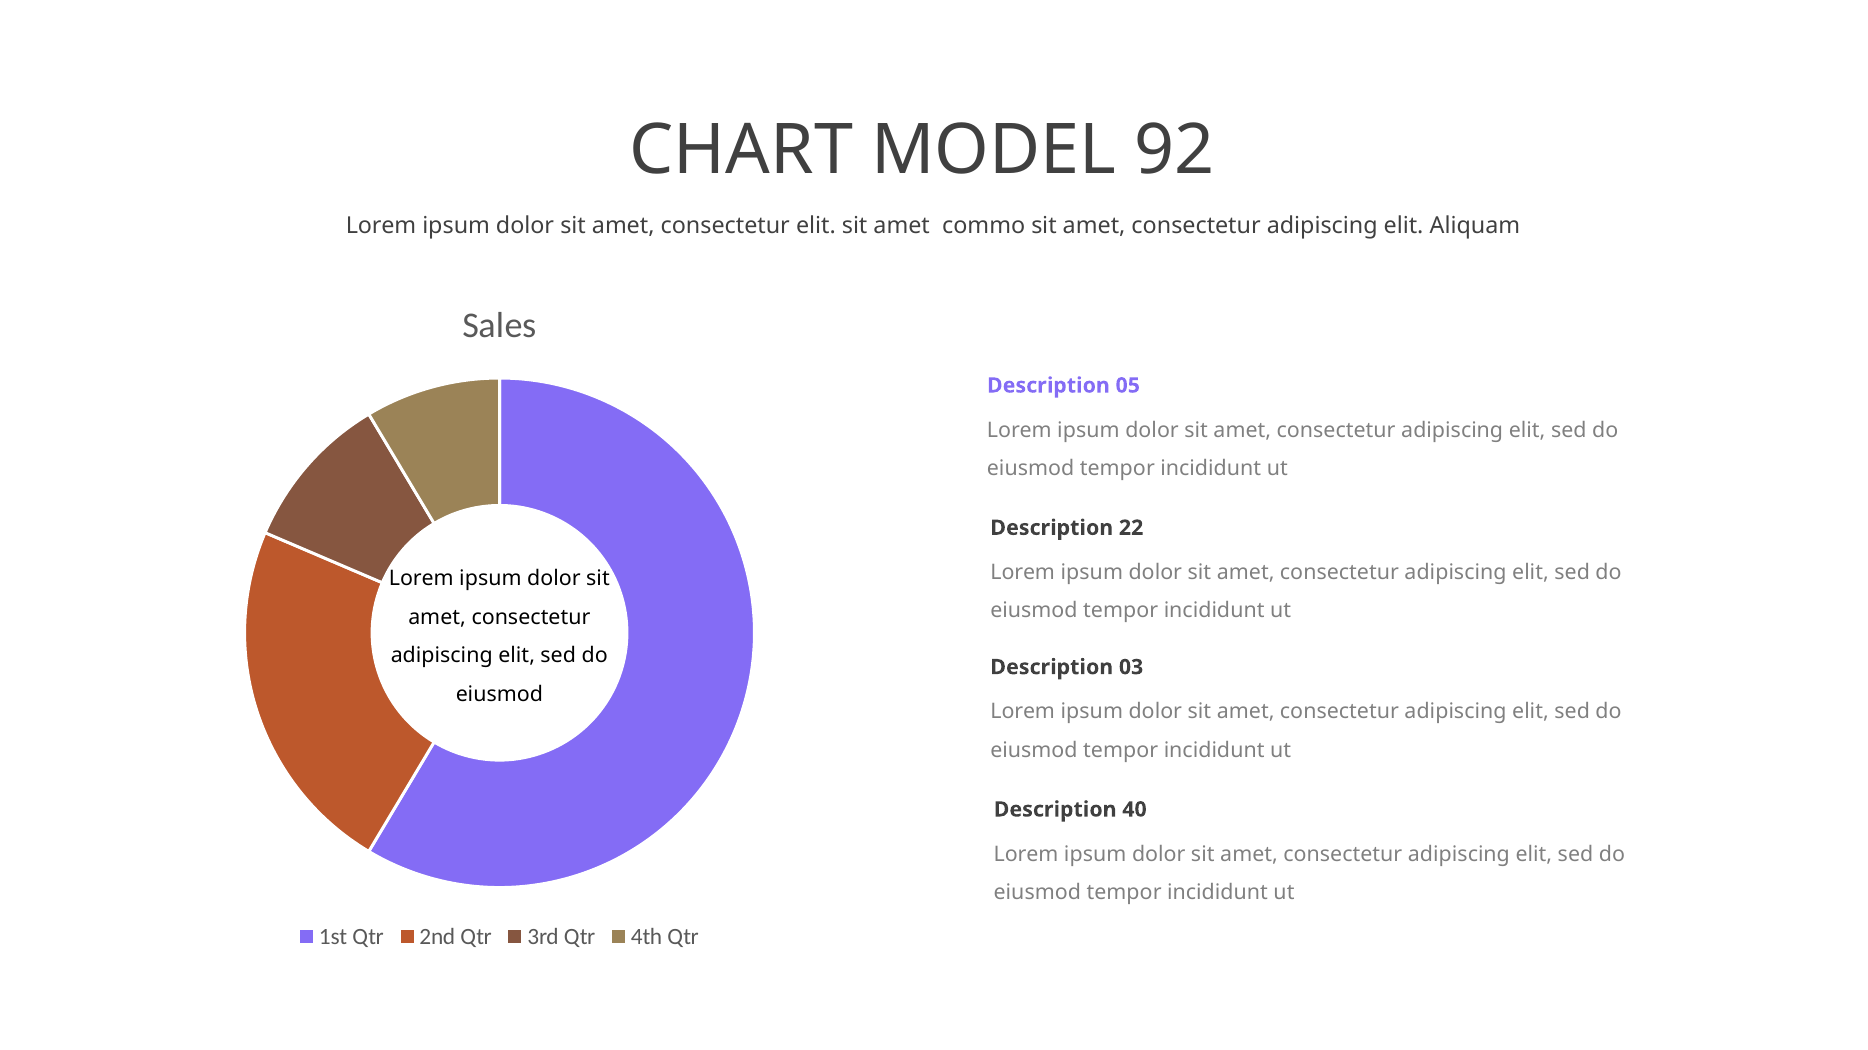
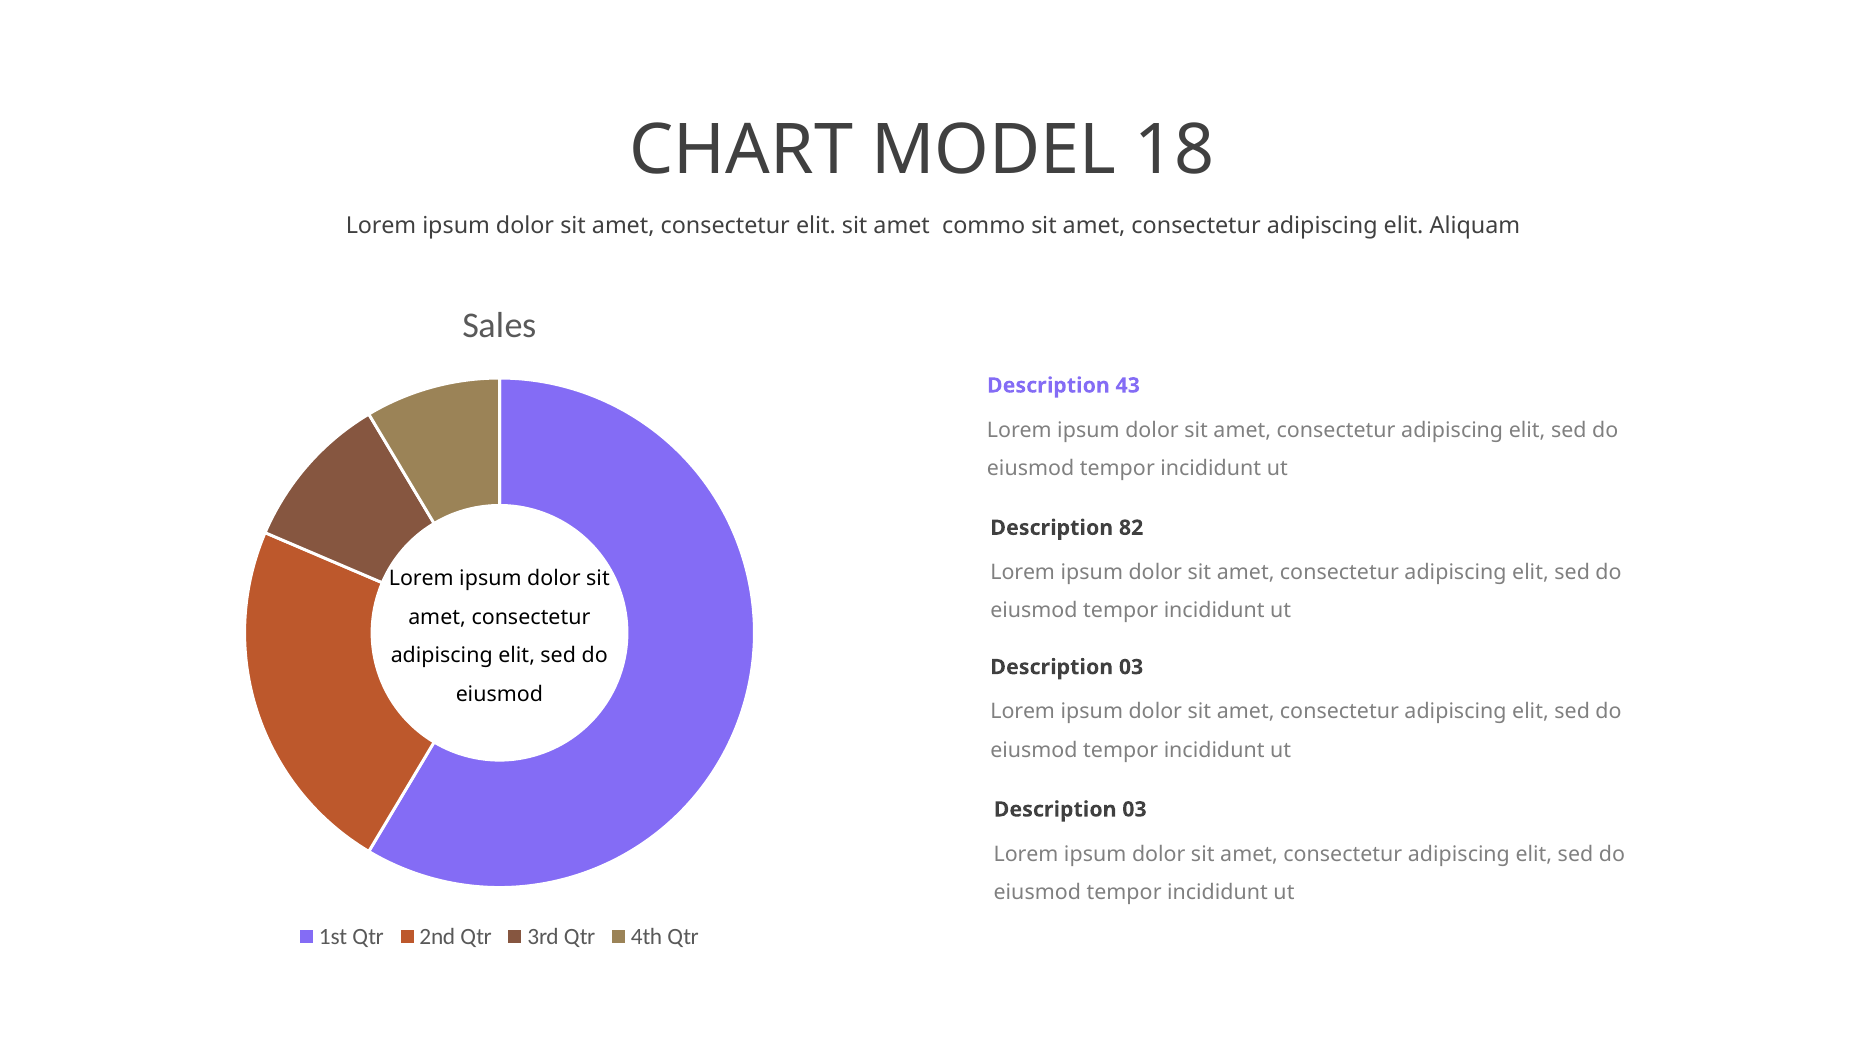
92: 92 -> 18
05: 05 -> 43
22: 22 -> 82
40 at (1134, 810): 40 -> 03
